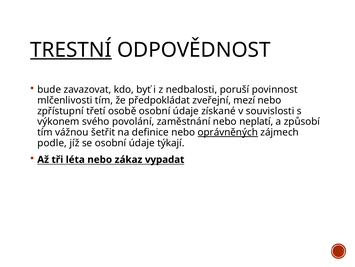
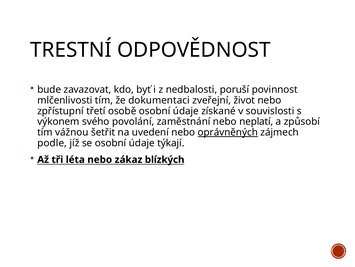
TRESTNÍ underline: present -> none
předpokládat: předpokládat -> dokumentaci
mezí: mezí -> život
definice: definice -> uvedení
vypadat: vypadat -> blízkých
